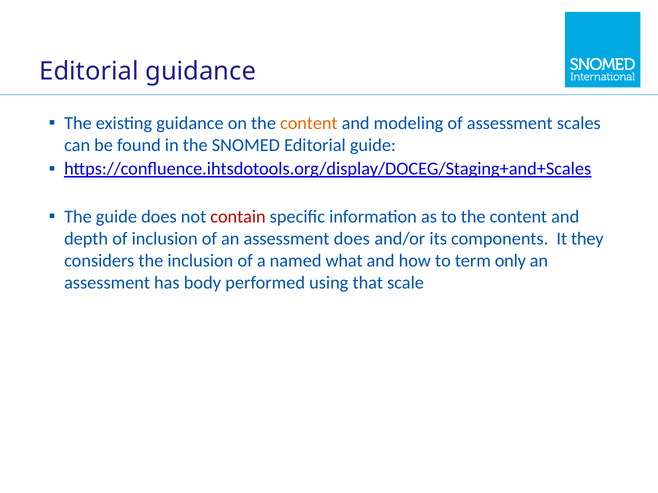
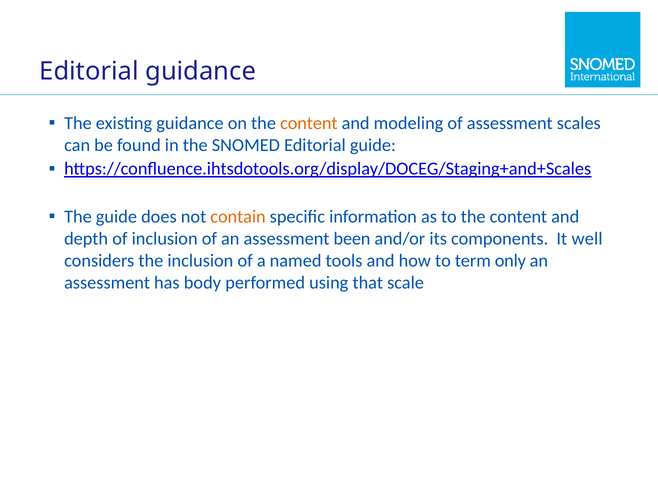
contain colour: red -> orange
assessment does: does -> been
they: they -> well
what: what -> tools
